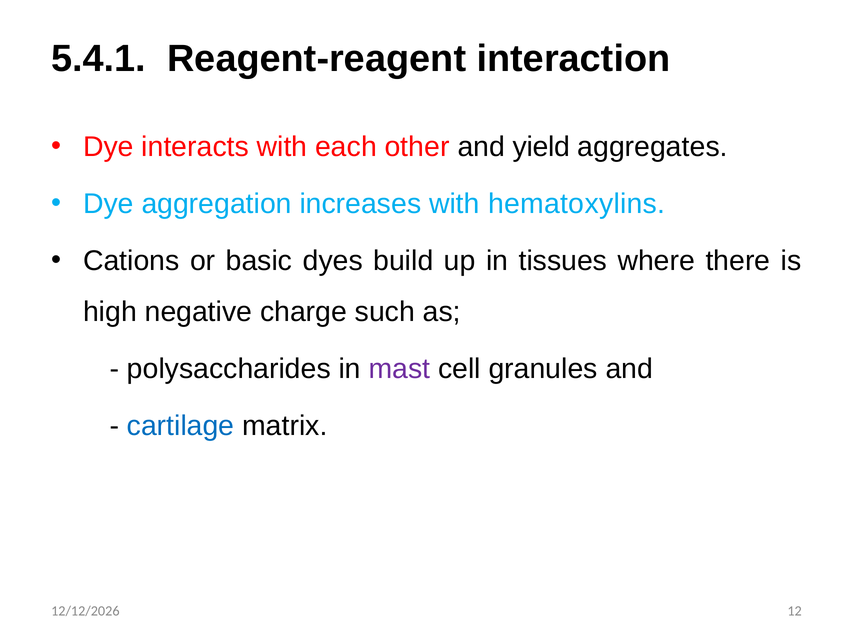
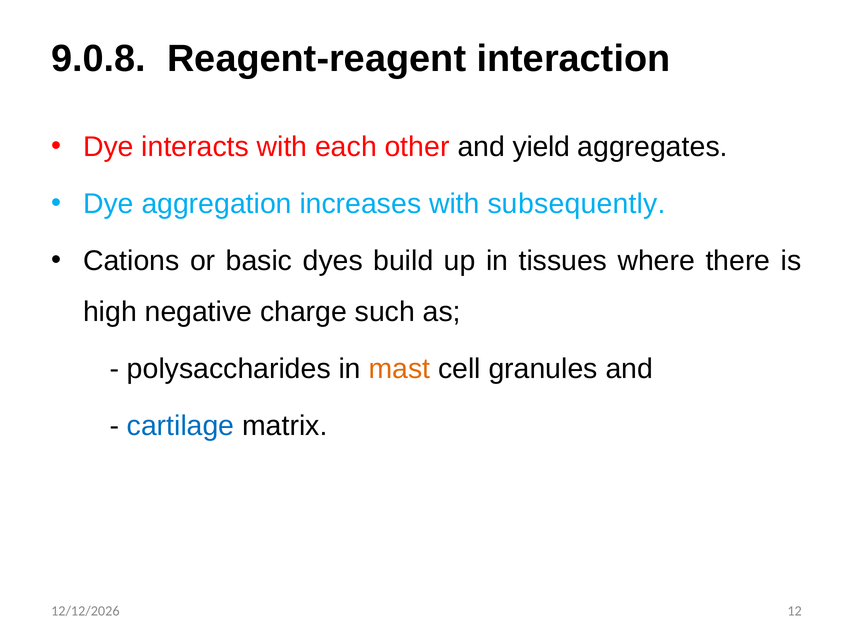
5.4.1: 5.4.1 -> 9.0.8
hematoxylins: hematoxylins -> subsequently
mast colour: purple -> orange
